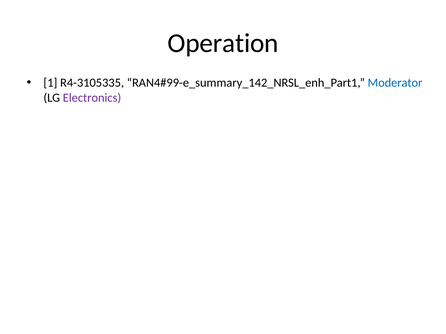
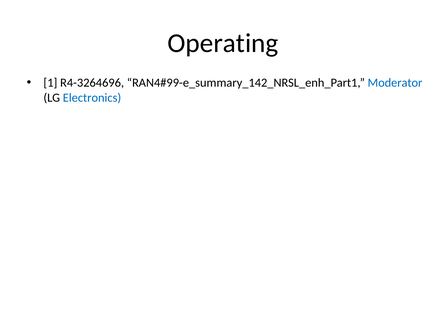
Operation: Operation -> Operating
R4-3105335: R4-3105335 -> R4-3264696
Electronics colour: purple -> blue
